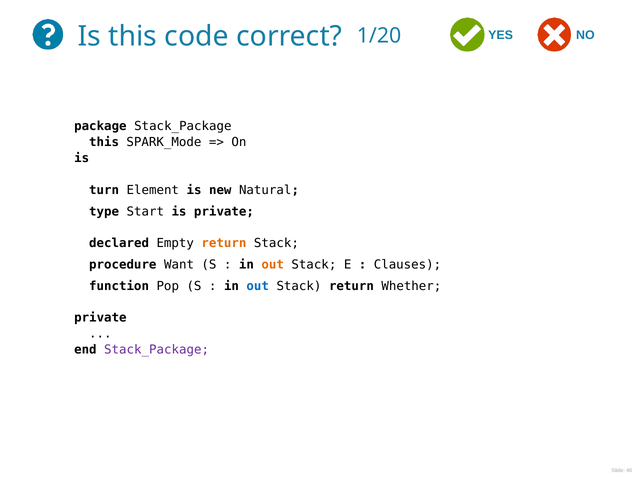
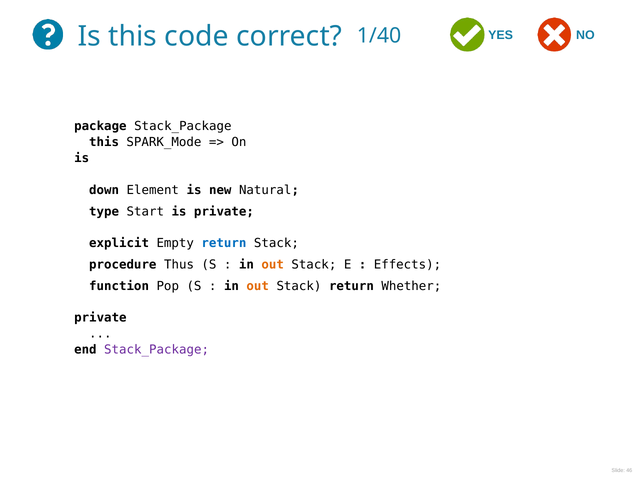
1/20: 1/20 -> 1/40
turn: turn -> down
declared: declared -> explicit
return at (224, 243) colour: orange -> blue
Want: Want -> Thus
Clauses: Clauses -> Effects
out at (258, 286) colour: blue -> orange
